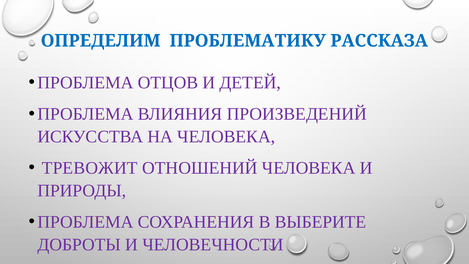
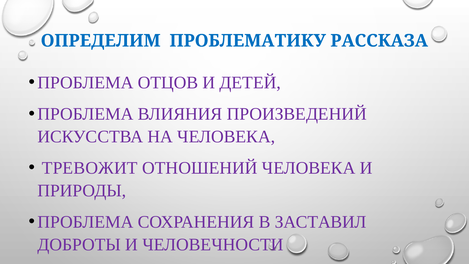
ВЫБЕРИТЕ: ВЫБЕРИТЕ -> ЗАСТАВИЛ
